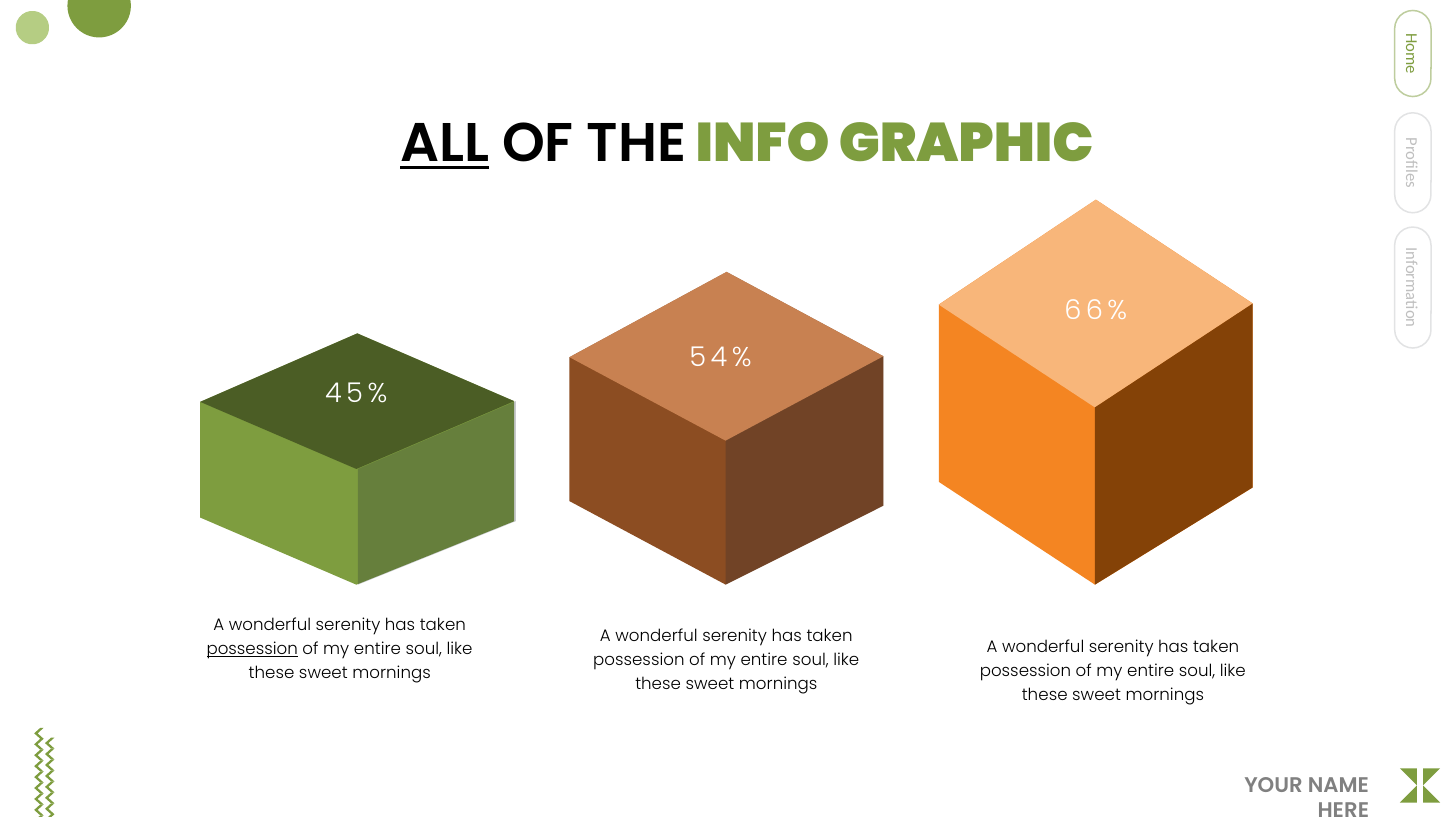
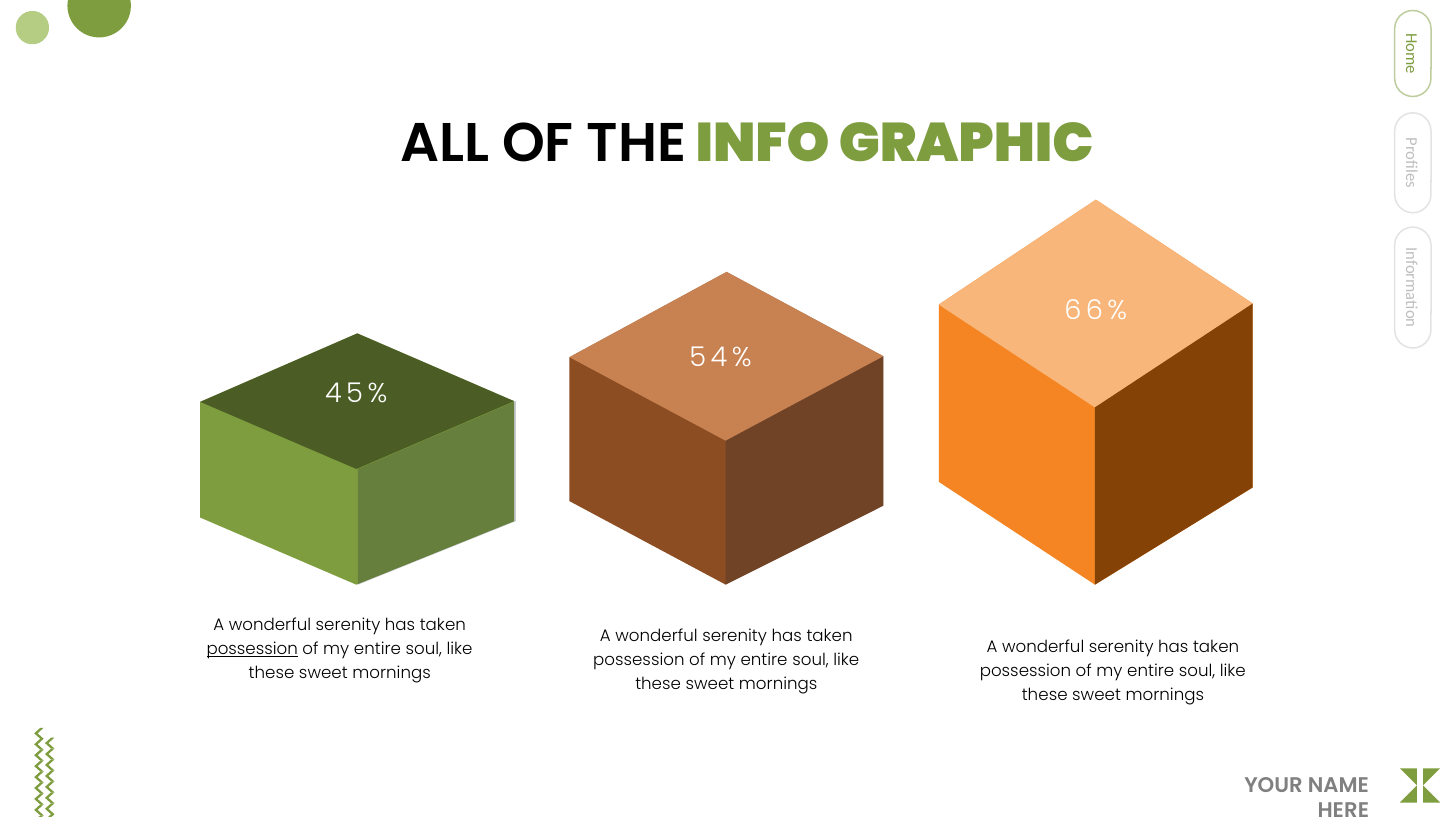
ALL underline: present -> none
